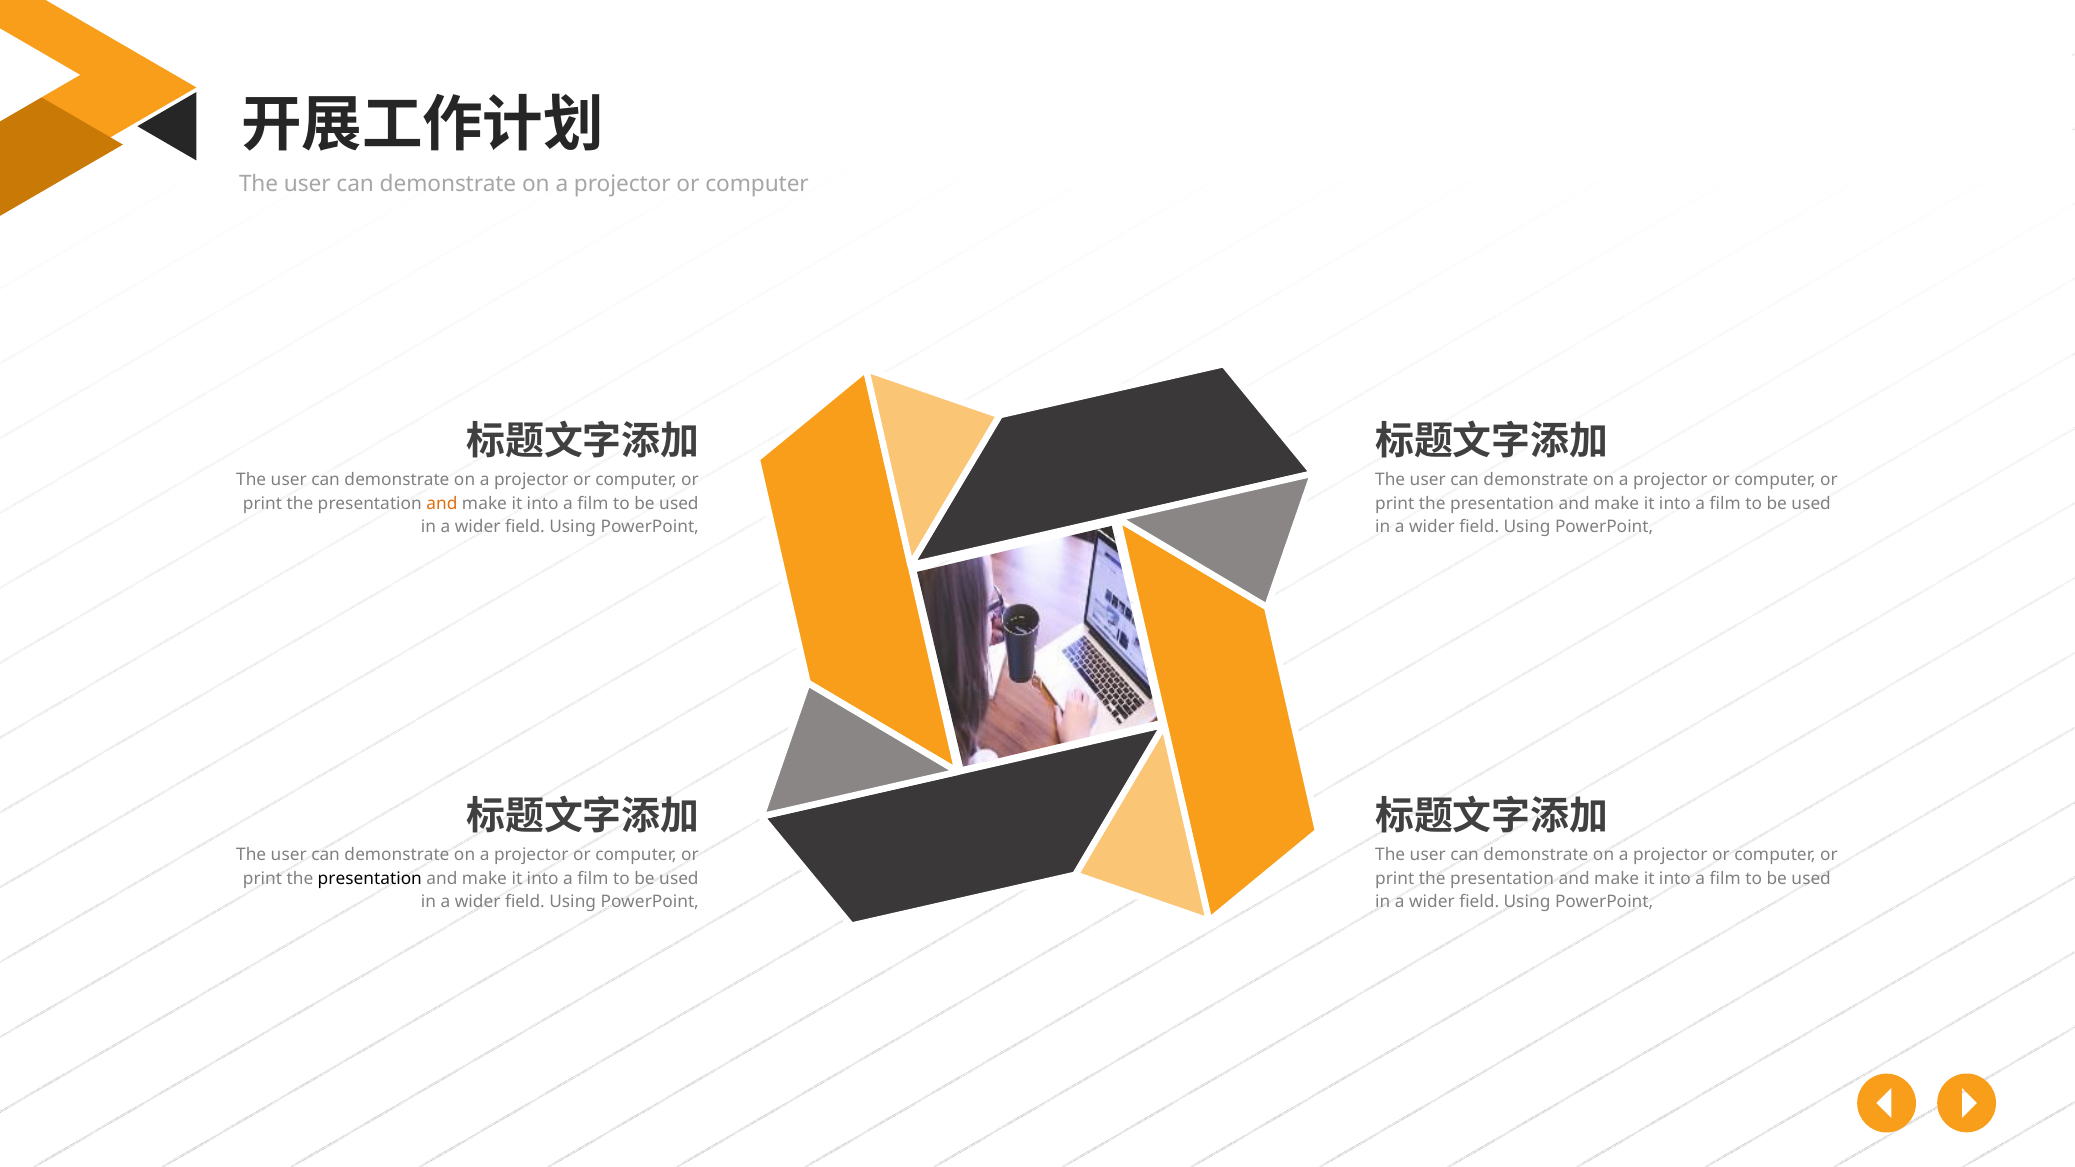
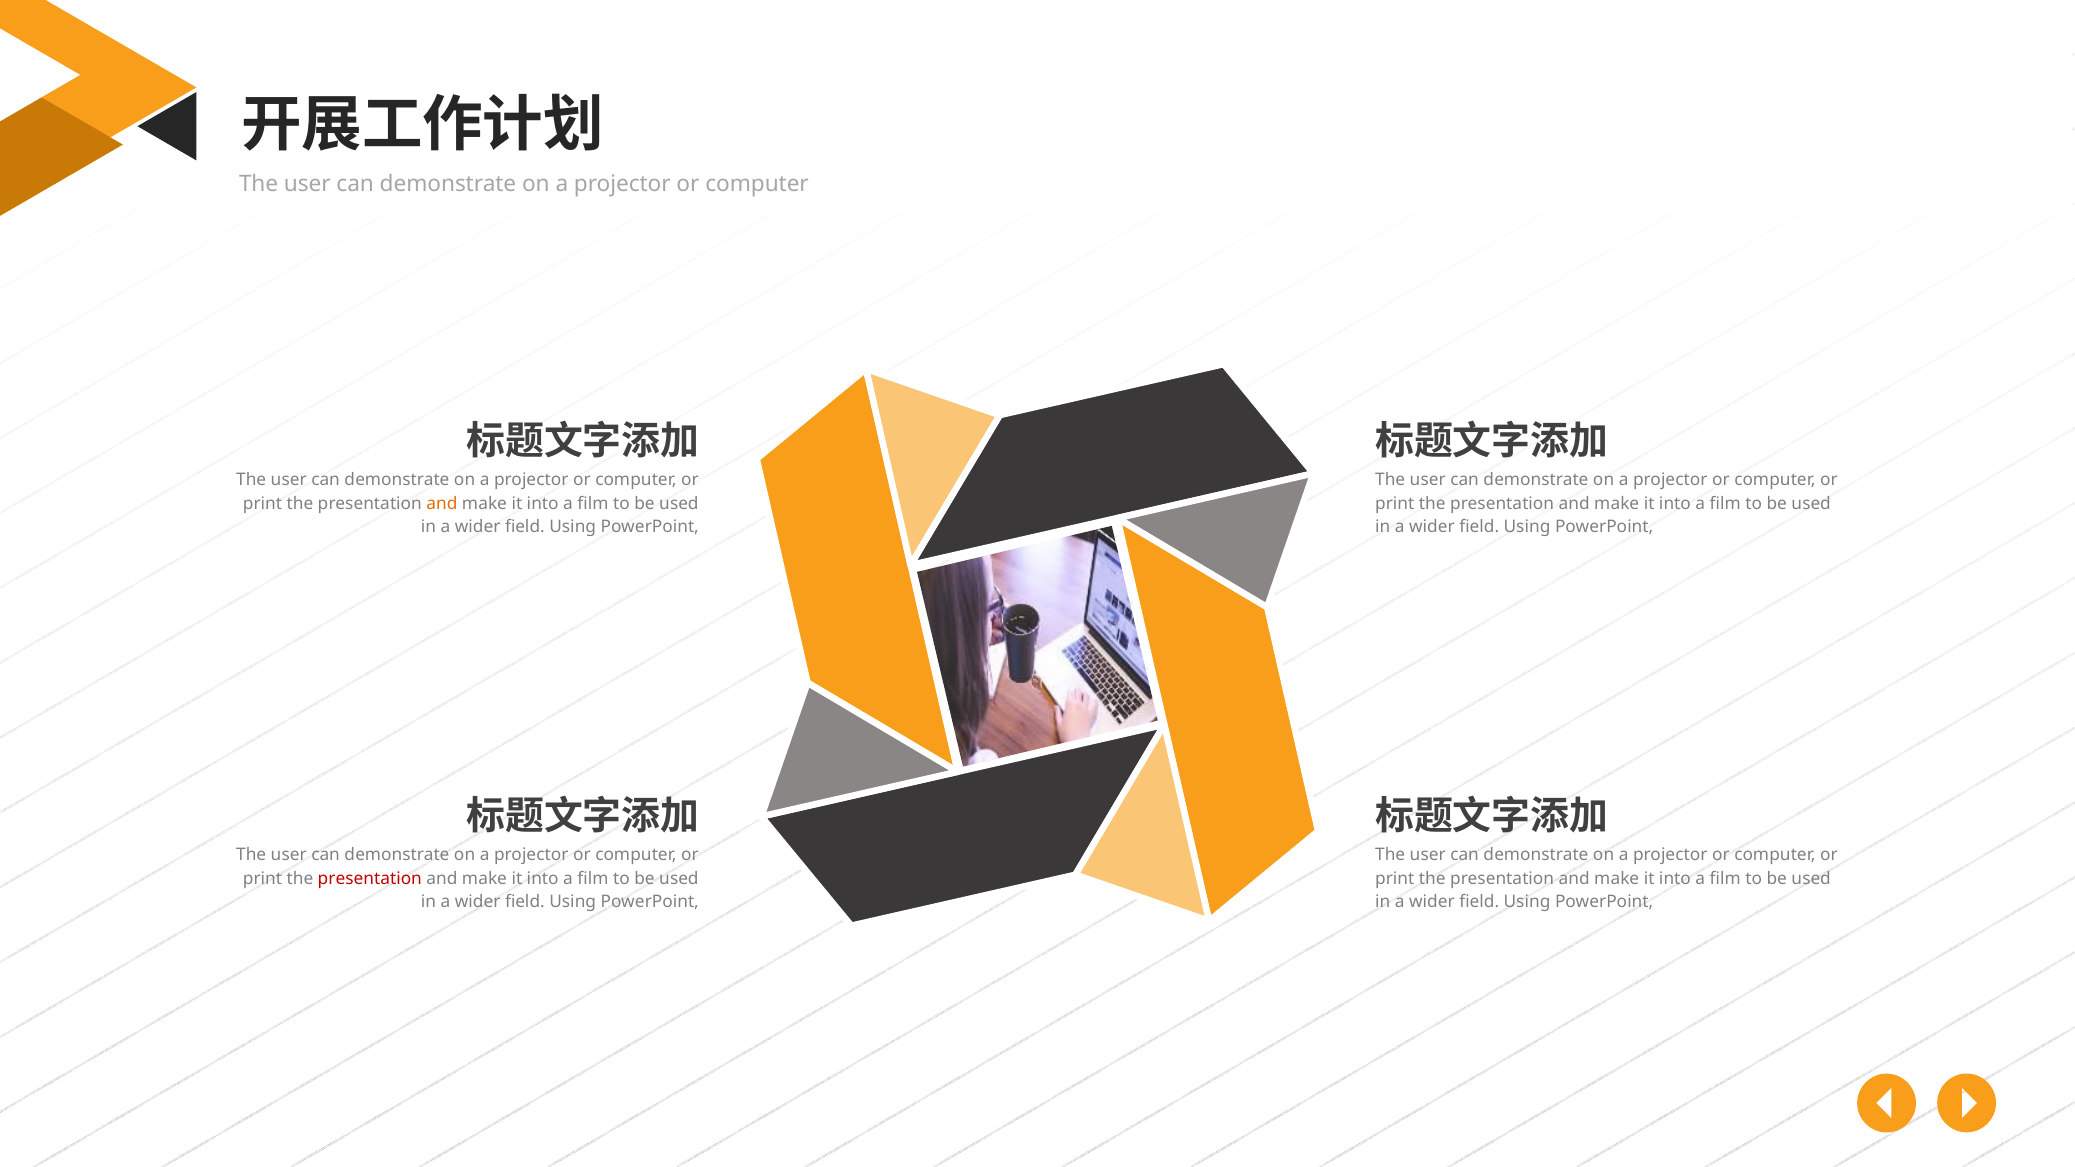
presentation at (370, 879) colour: black -> red
